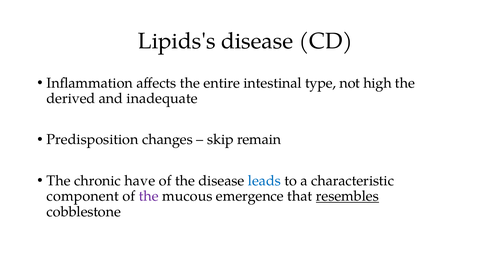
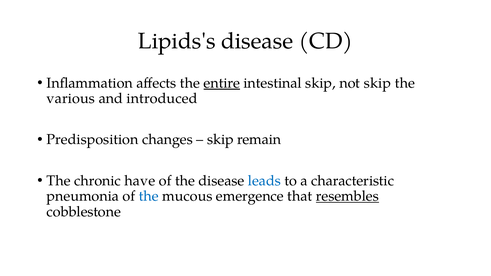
entire underline: none -> present
intestinal type: type -> skip
not high: high -> skip
derived: derived -> various
inadequate: inadequate -> introduced
component: component -> pneumonia
the at (149, 196) colour: purple -> blue
